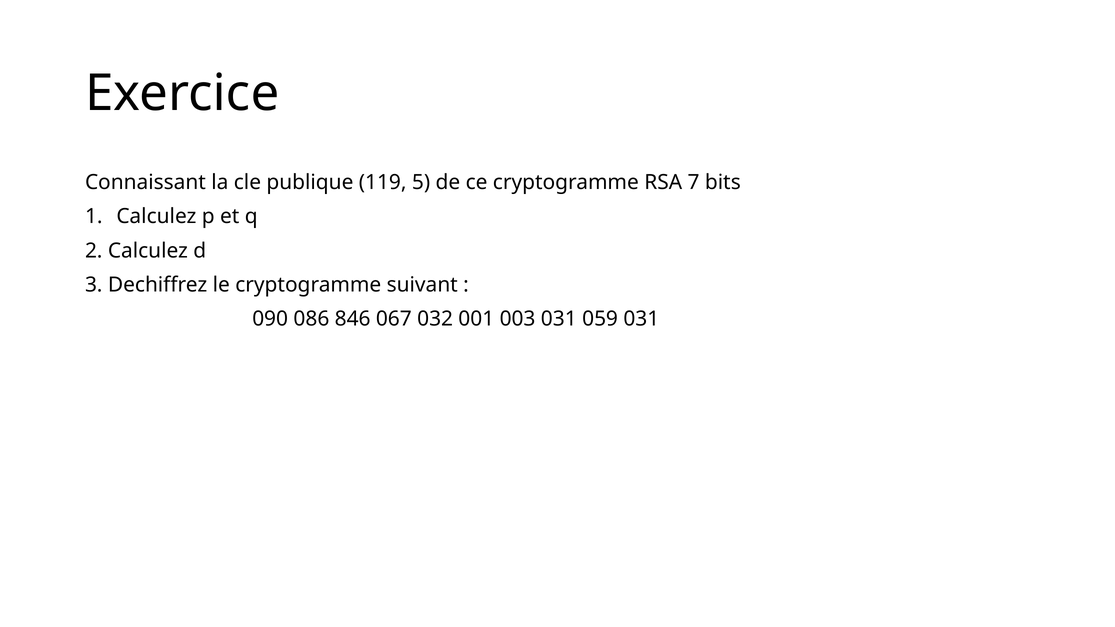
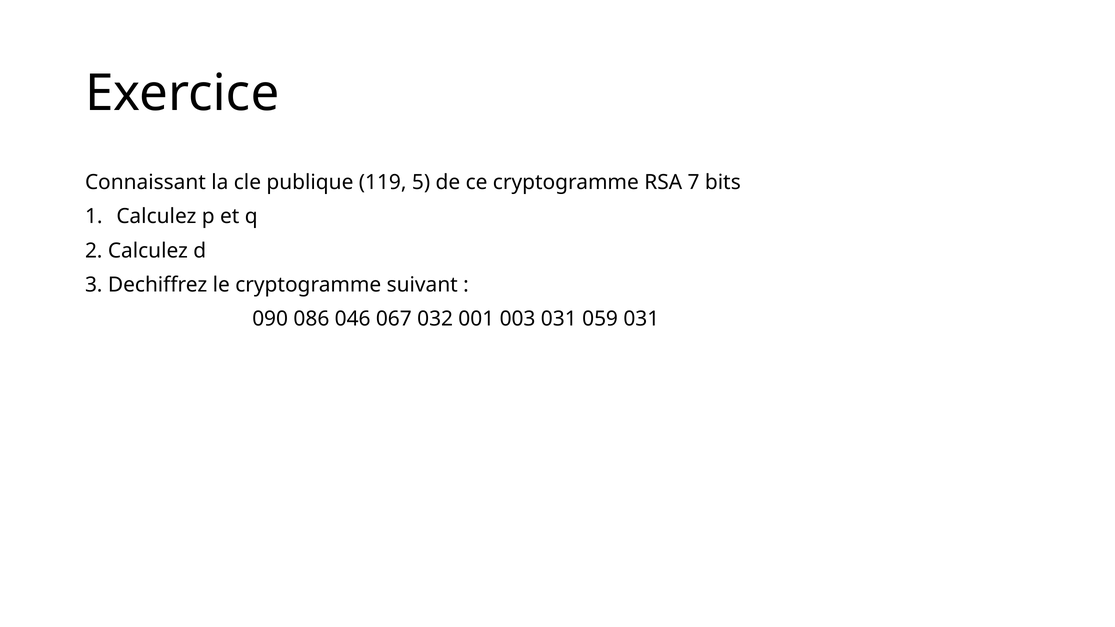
846: 846 -> 046
